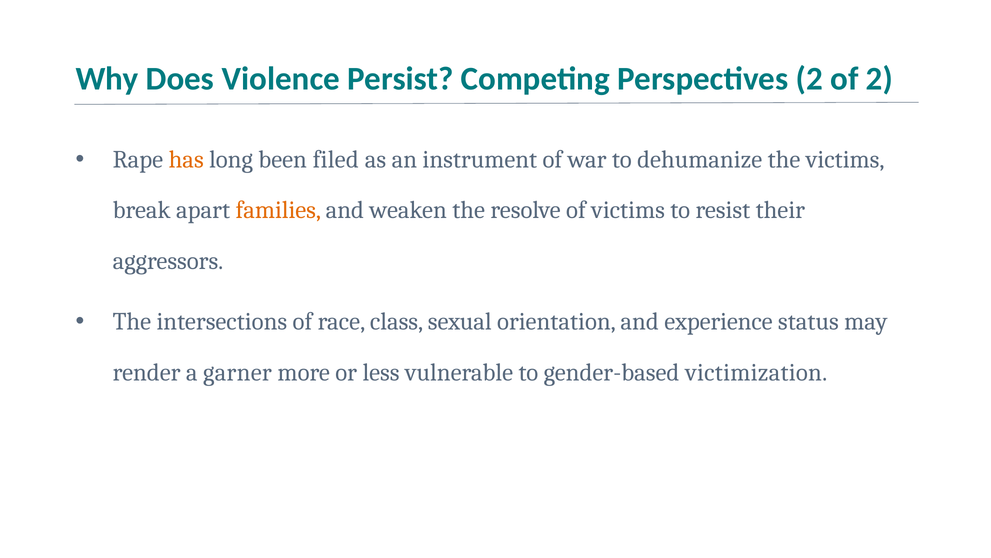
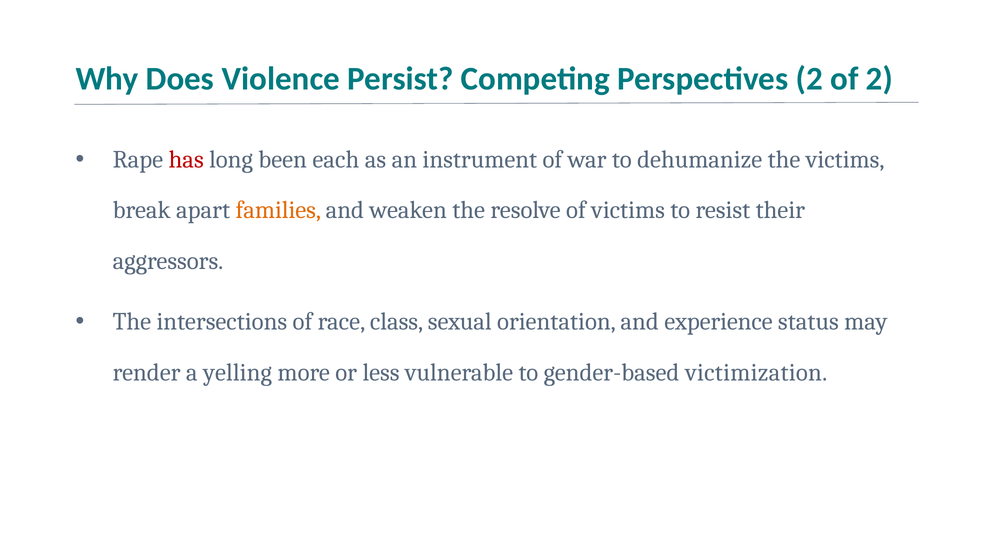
has colour: orange -> red
filed: filed -> each
garner: garner -> yelling
